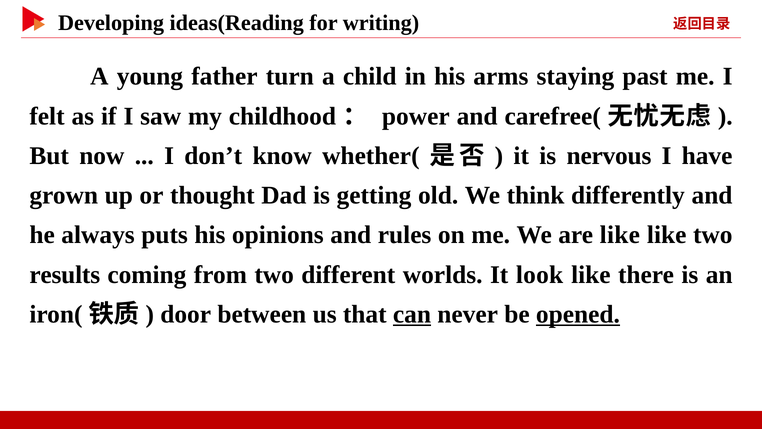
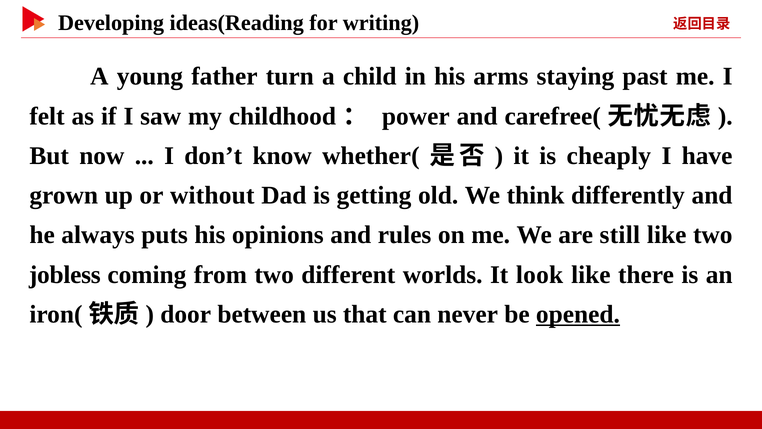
nervous: nervous -> cheaply
thought: thought -> without
are like: like -> still
results: results -> jobless
can underline: present -> none
